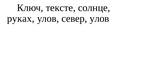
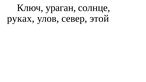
тексте: тексте -> ураган
север улов: улов -> этой
